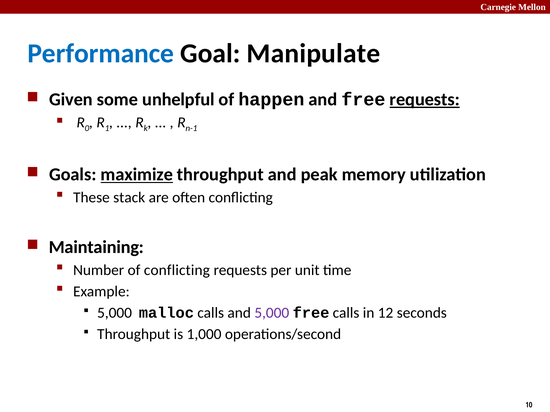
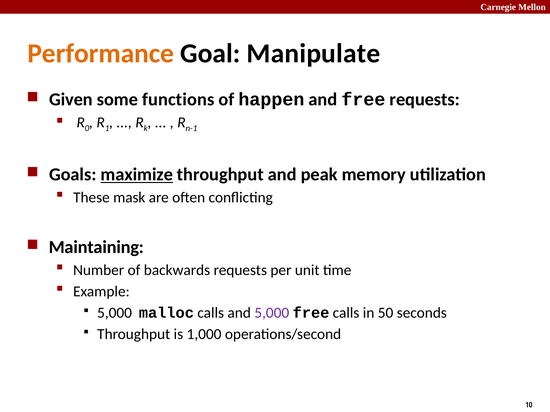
Performance colour: blue -> orange
unhelpful: unhelpful -> functions
requests at (425, 100) underline: present -> none
stack: stack -> mask
of conflicting: conflicting -> backwards
12: 12 -> 50
